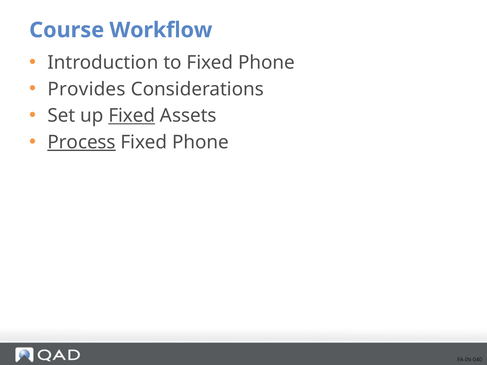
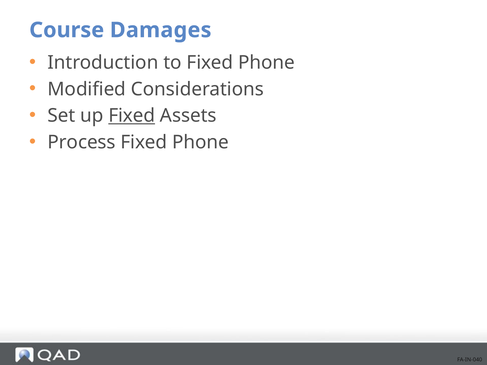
Workflow: Workflow -> Damages
Provides: Provides -> Modified
Process underline: present -> none
